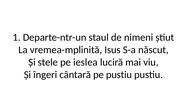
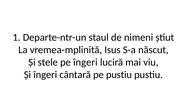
pe ieslea: ieslea -> îngeri
